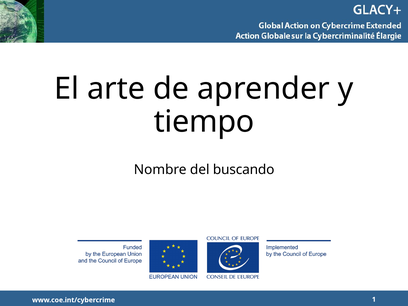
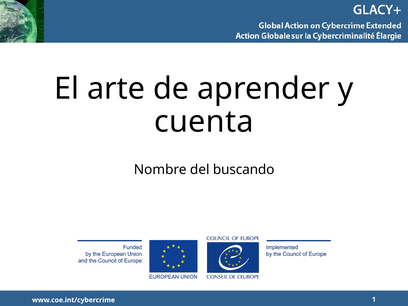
tiempo: tiempo -> cuenta
